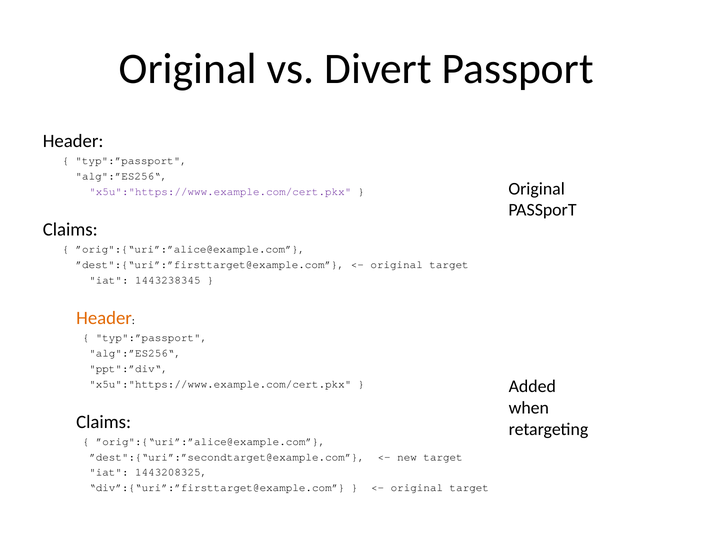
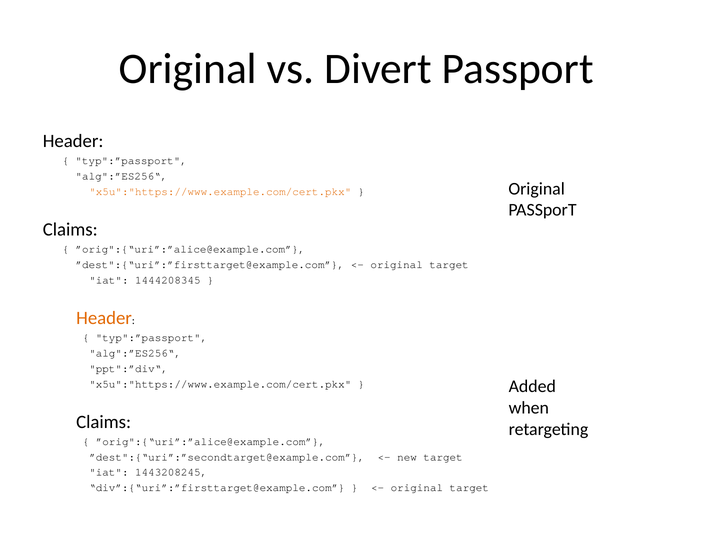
x5u":"https://www.example.com/cert.pkx at (220, 192) colour: purple -> orange
1443238345: 1443238345 -> 1444208345
1443208325: 1443208325 -> 1443208245
